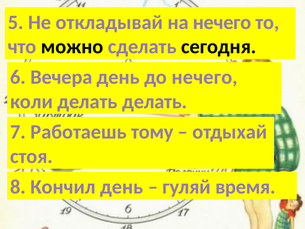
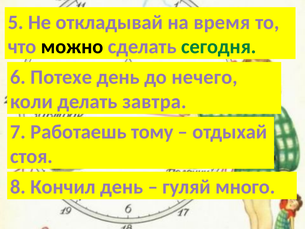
на нечего: нечего -> время
сегодня colour: black -> green
Вечера: Вечера -> Потехе
делать делать: делать -> завтра
время: время -> много
